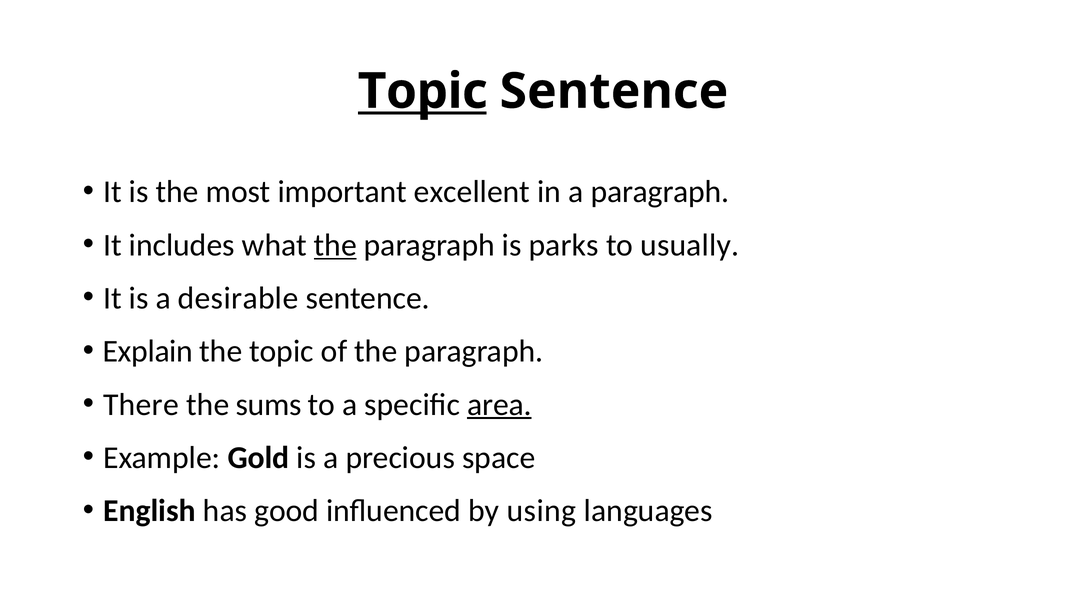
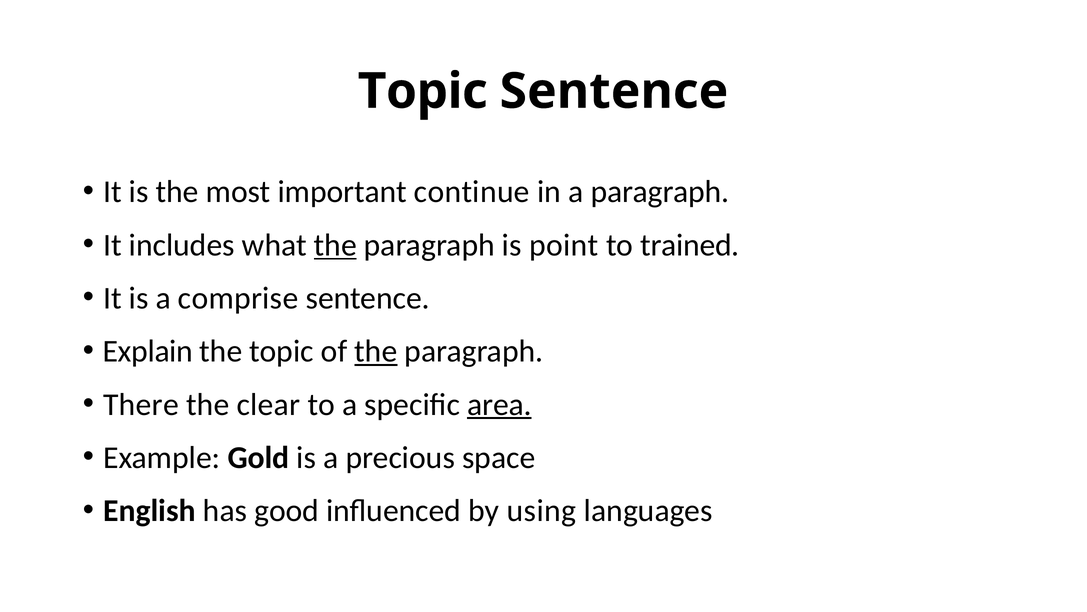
Topic at (423, 91) underline: present -> none
excellent: excellent -> continue
parks: parks -> point
usually: usually -> trained
desirable: desirable -> comprise
the at (376, 351) underline: none -> present
sums: sums -> clear
